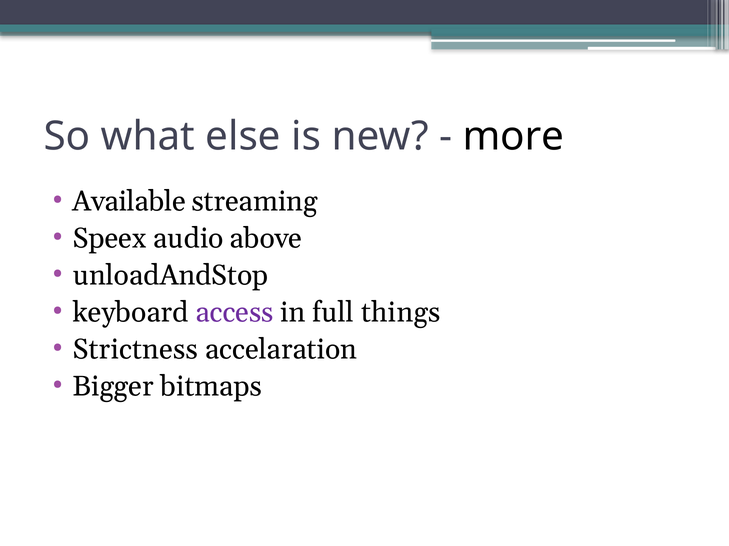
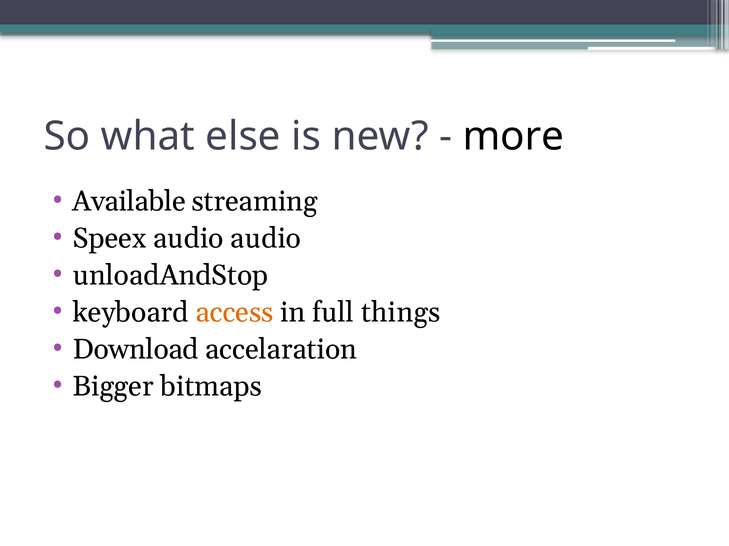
audio above: above -> audio
access colour: purple -> orange
Strictness: Strictness -> Download
